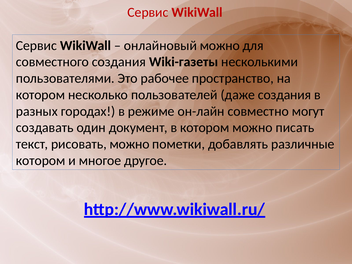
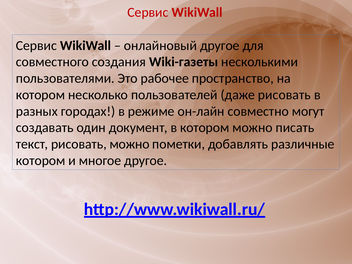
онлайновый можно: можно -> другое
даже создания: создания -> рисовать
